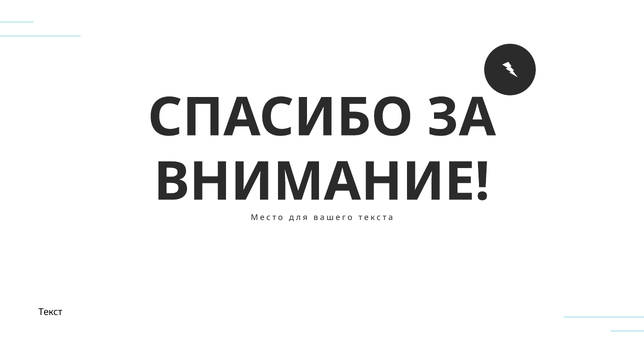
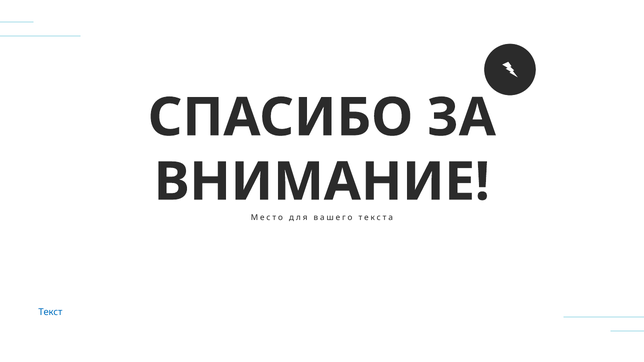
Текст colour: black -> blue
